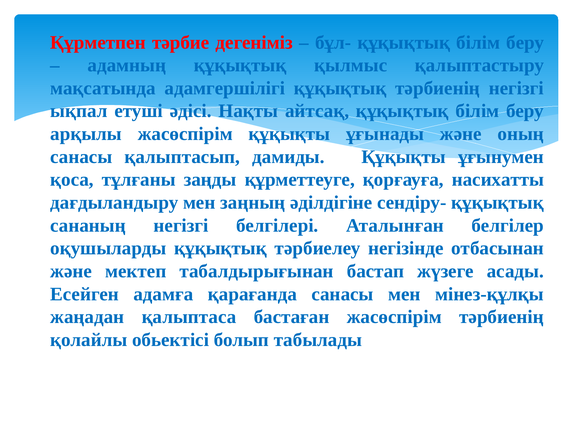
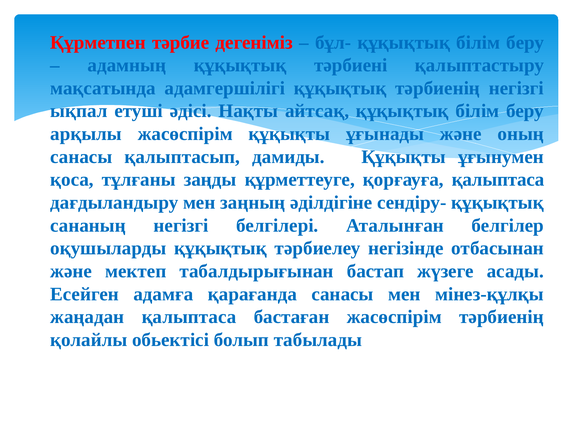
қылмыс: қылмыс -> тәрбиені
қорғауға насихатты: насихатты -> қалыптаса
